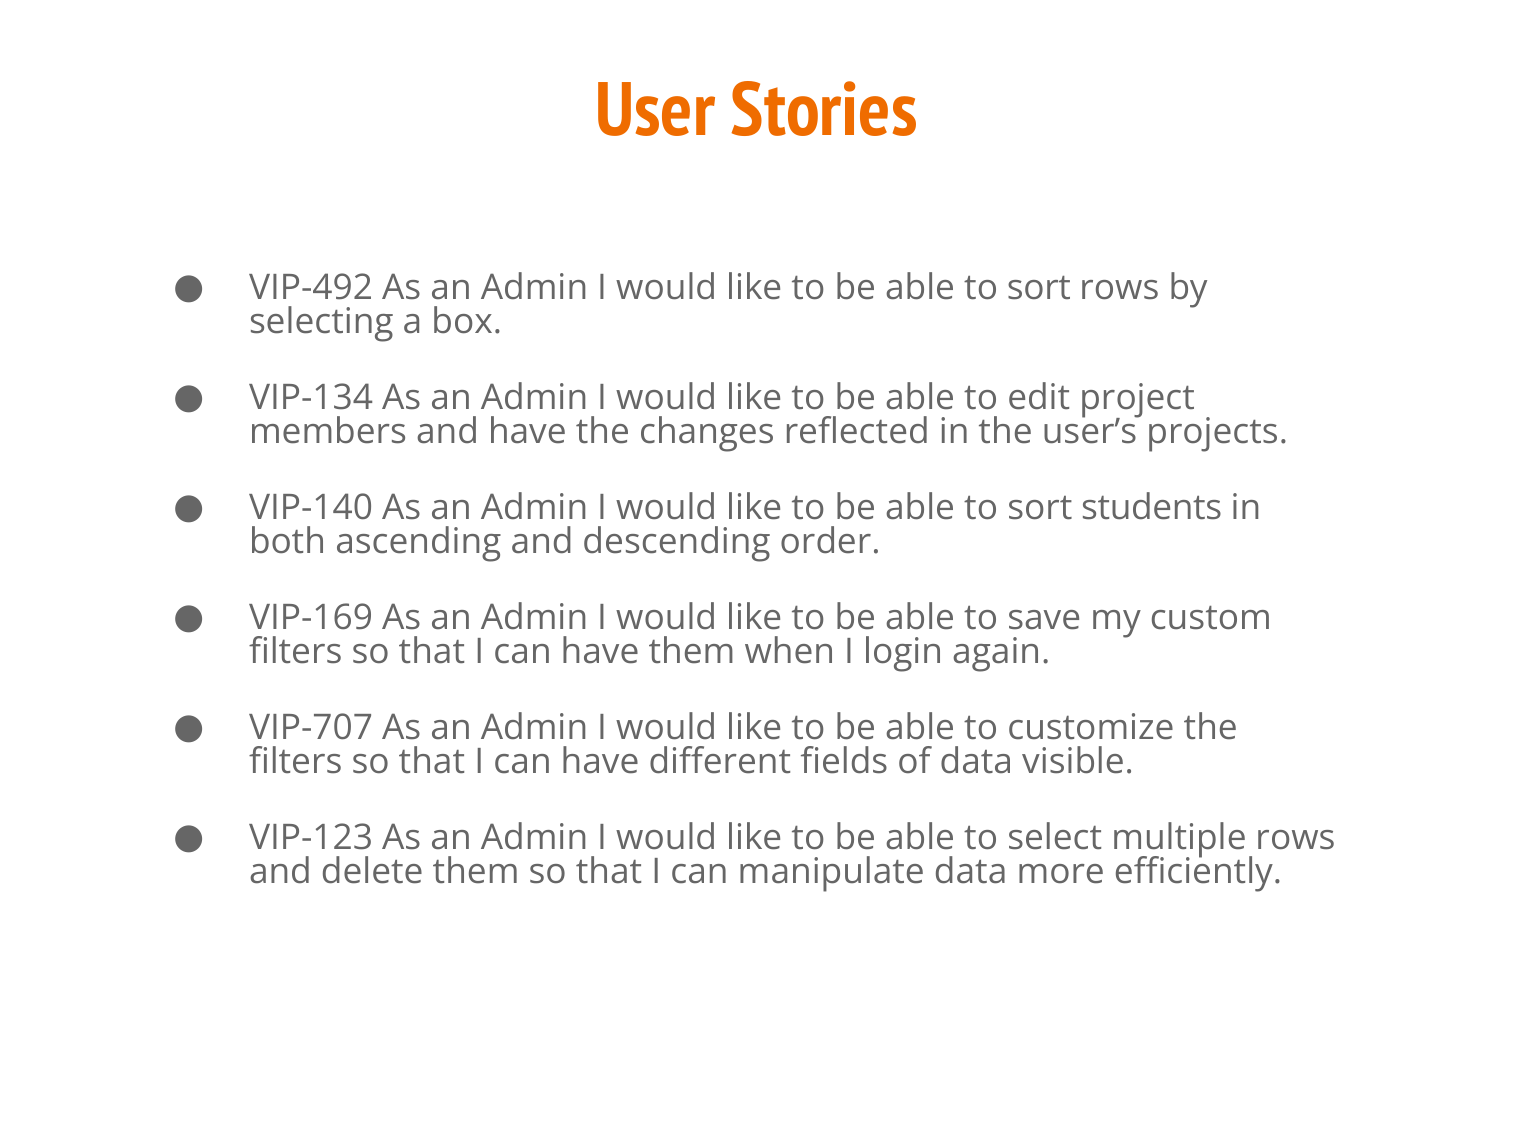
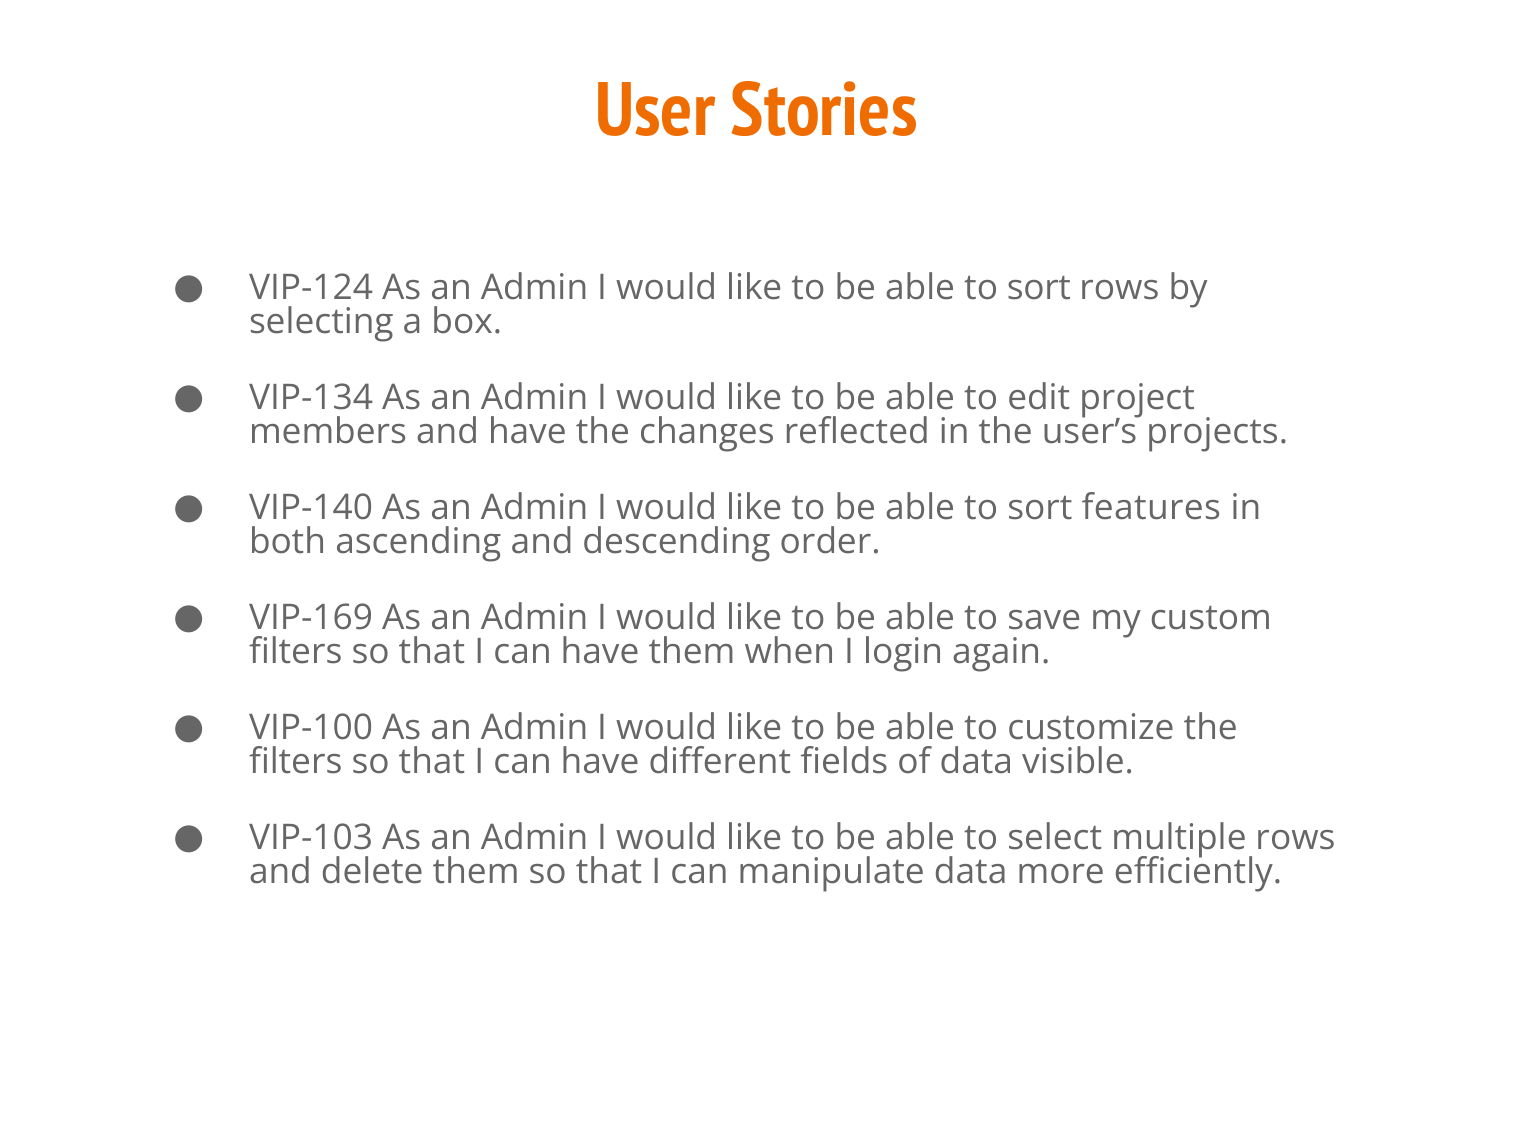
VIP-492: VIP-492 -> VIP-124
students: students -> features
VIP-707: VIP-707 -> VIP-100
VIP-123: VIP-123 -> VIP-103
